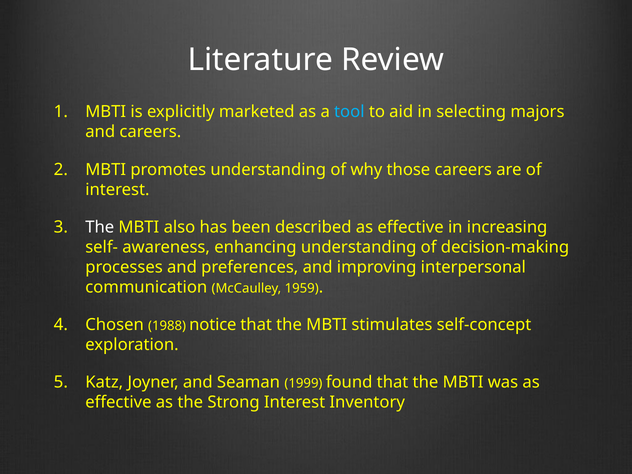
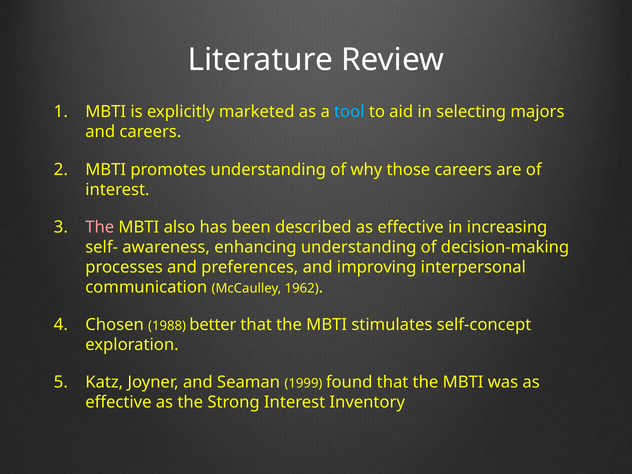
The at (100, 227) colour: white -> pink
1959: 1959 -> 1962
notice: notice -> better
